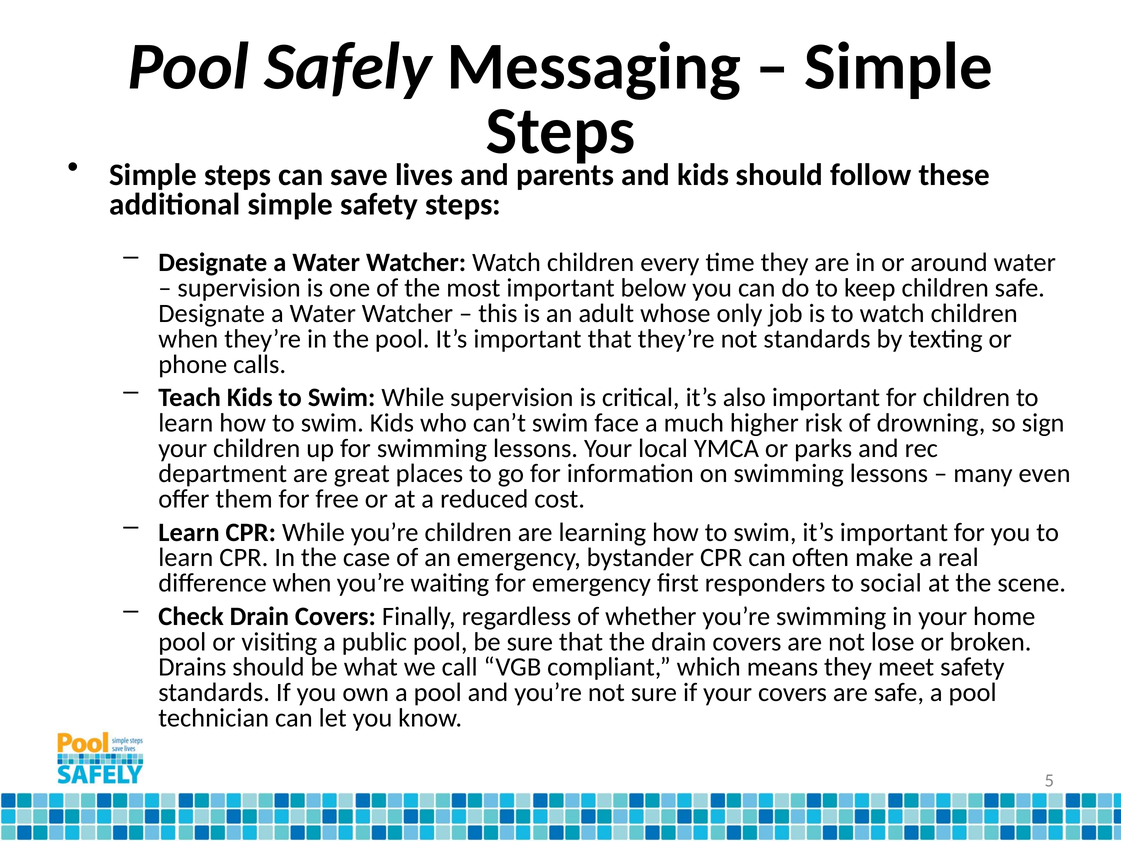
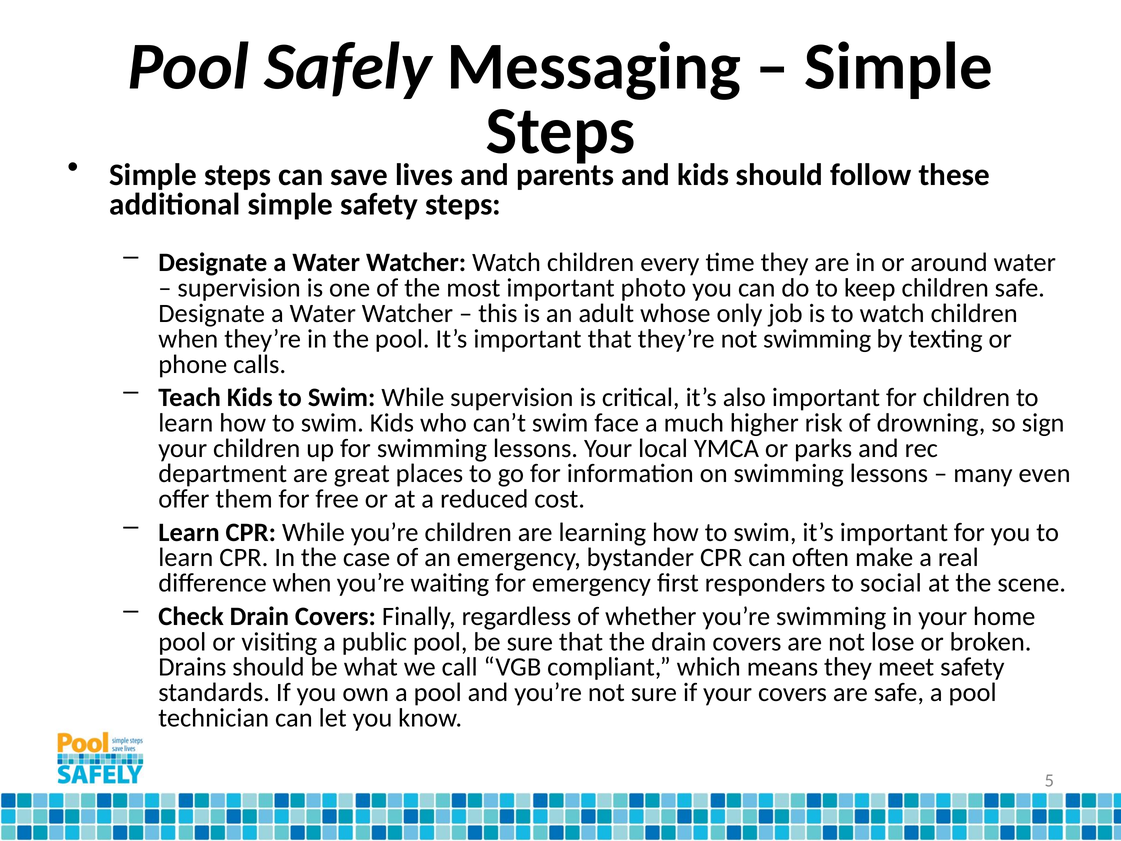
below: below -> photo
not standards: standards -> swimming
